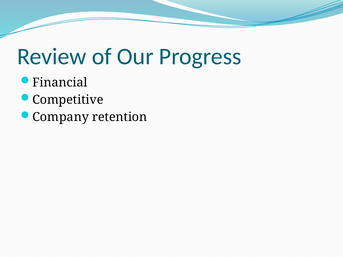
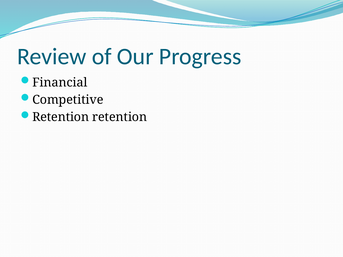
Company at (61, 117): Company -> Retention
